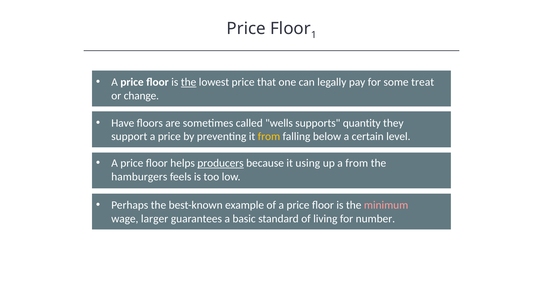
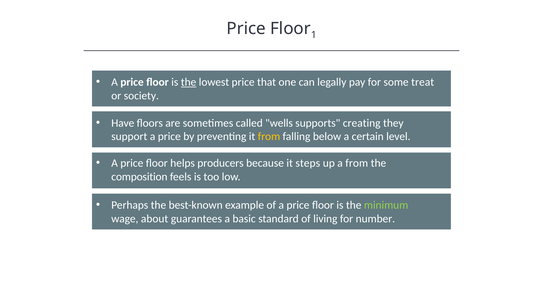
change: change -> society
quantity: quantity -> creating
producers underline: present -> none
using: using -> steps
hamburgers: hamburgers -> composition
minimum colour: pink -> light green
larger: larger -> about
